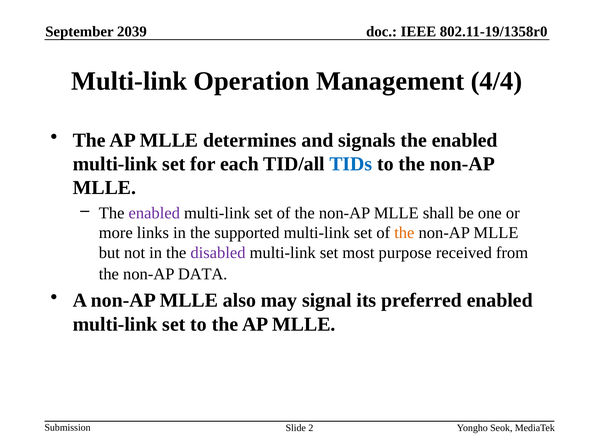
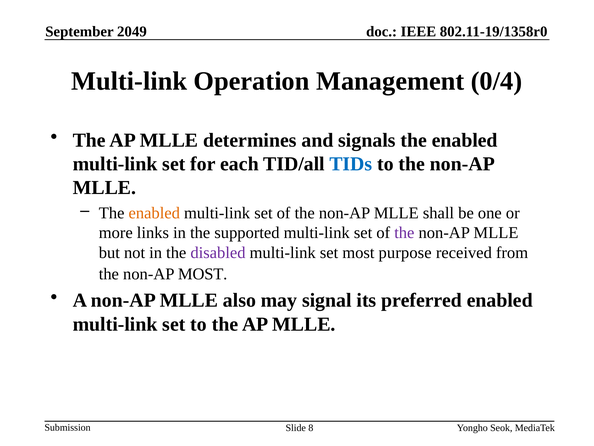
2039: 2039 -> 2049
4/4: 4/4 -> 0/4
enabled at (154, 213) colour: purple -> orange
the at (404, 233) colour: orange -> purple
non-AP DATA: DATA -> MOST
2: 2 -> 8
